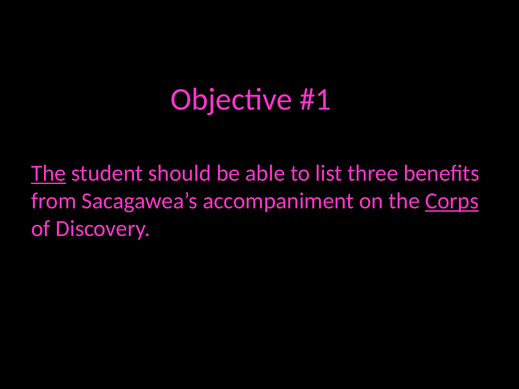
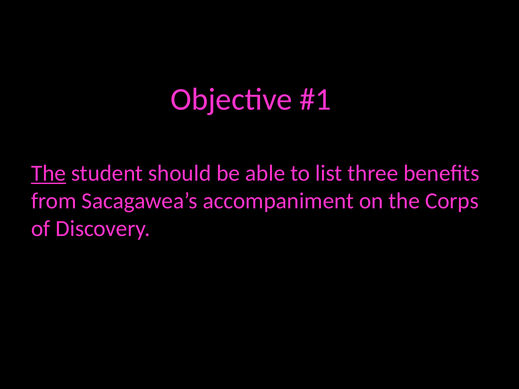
Corps underline: present -> none
